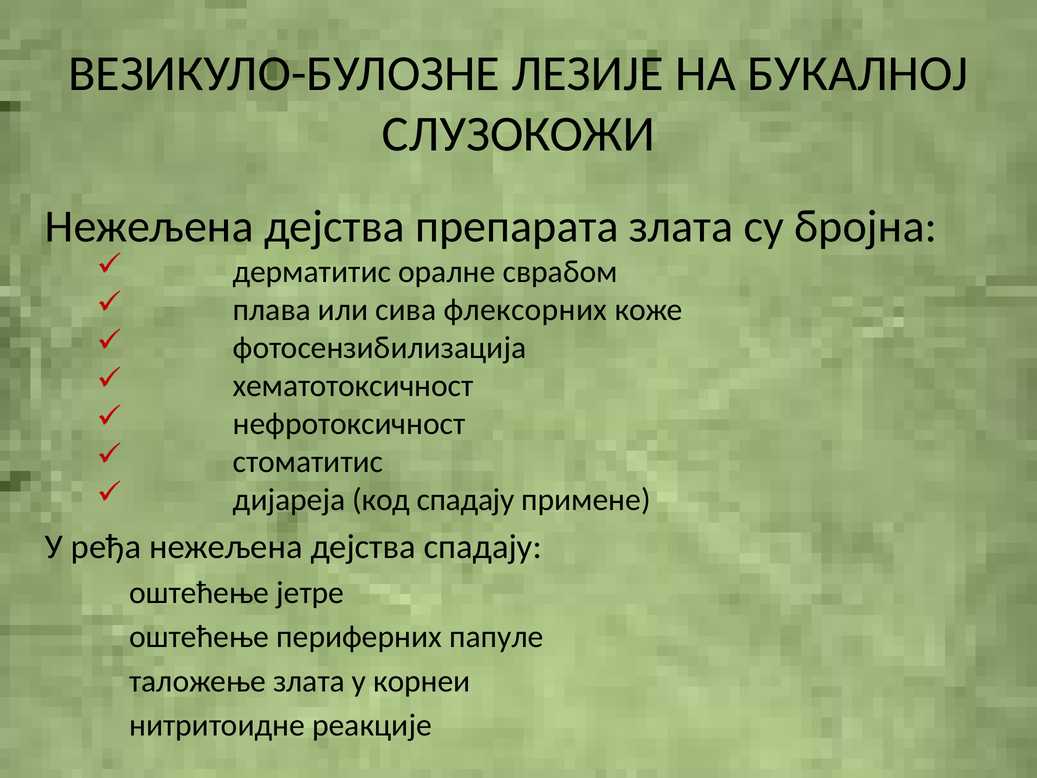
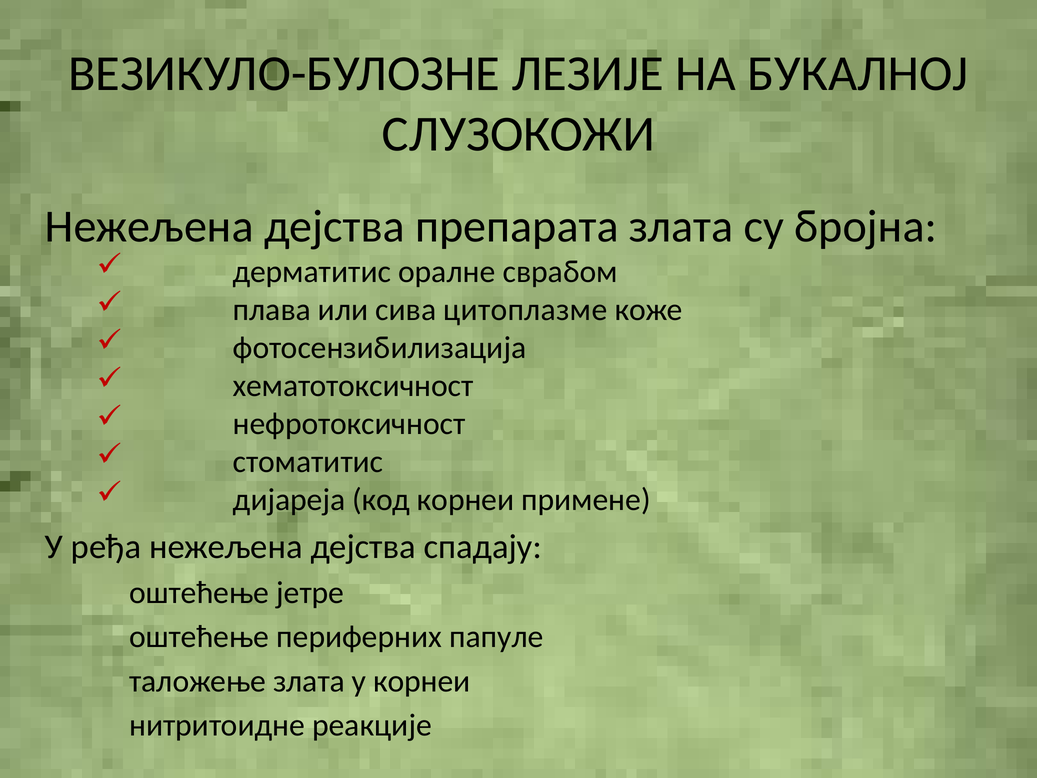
флексорних: флексорних -> цитоплазме
код спадају: спадају -> корнеи
